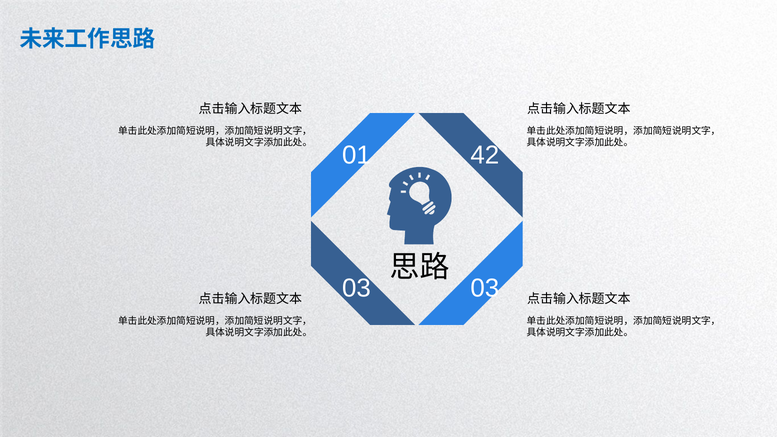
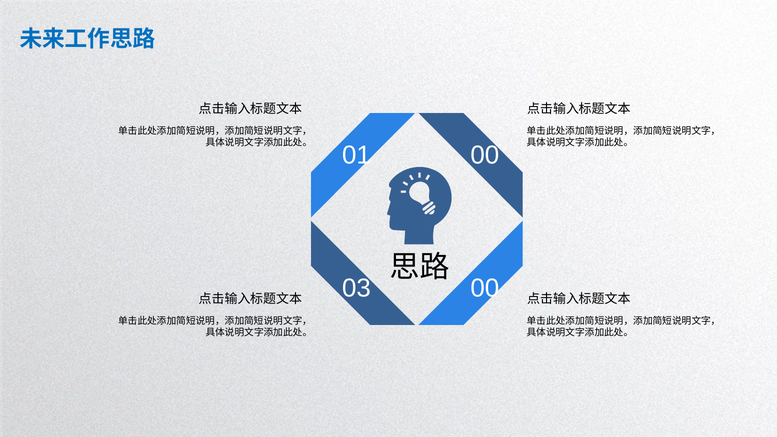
01 42: 42 -> 00
03 03: 03 -> 00
